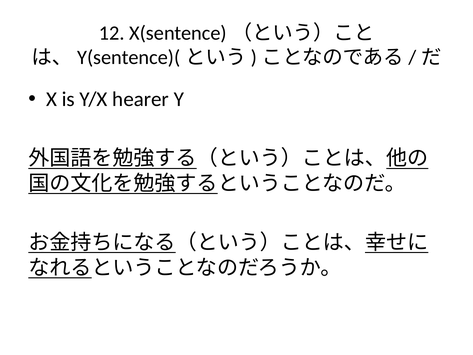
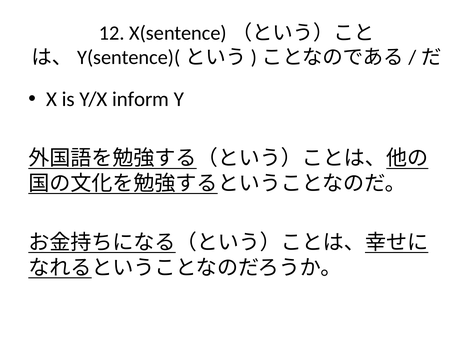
hearer: hearer -> inform
